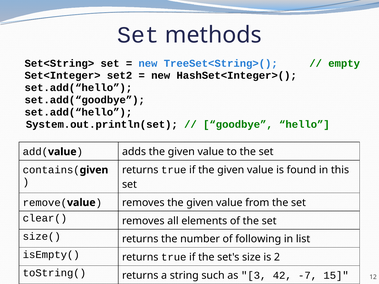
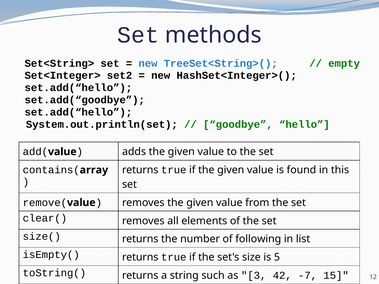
given at (94, 170): given -> array
2: 2 -> 5
